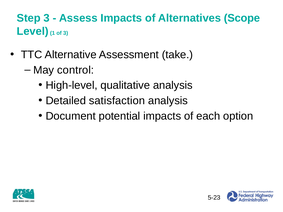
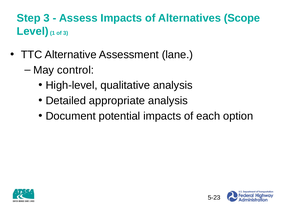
take: take -> lane
satisfaction: satisfaction -> appropriate
